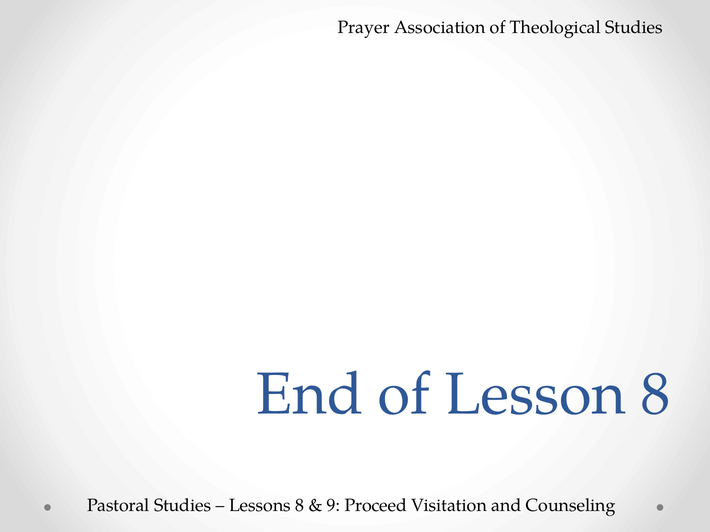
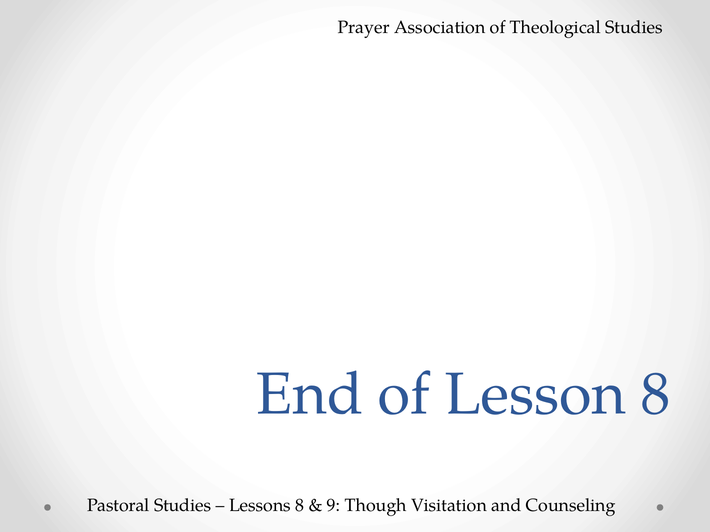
Proceed: Proceed -> Though
